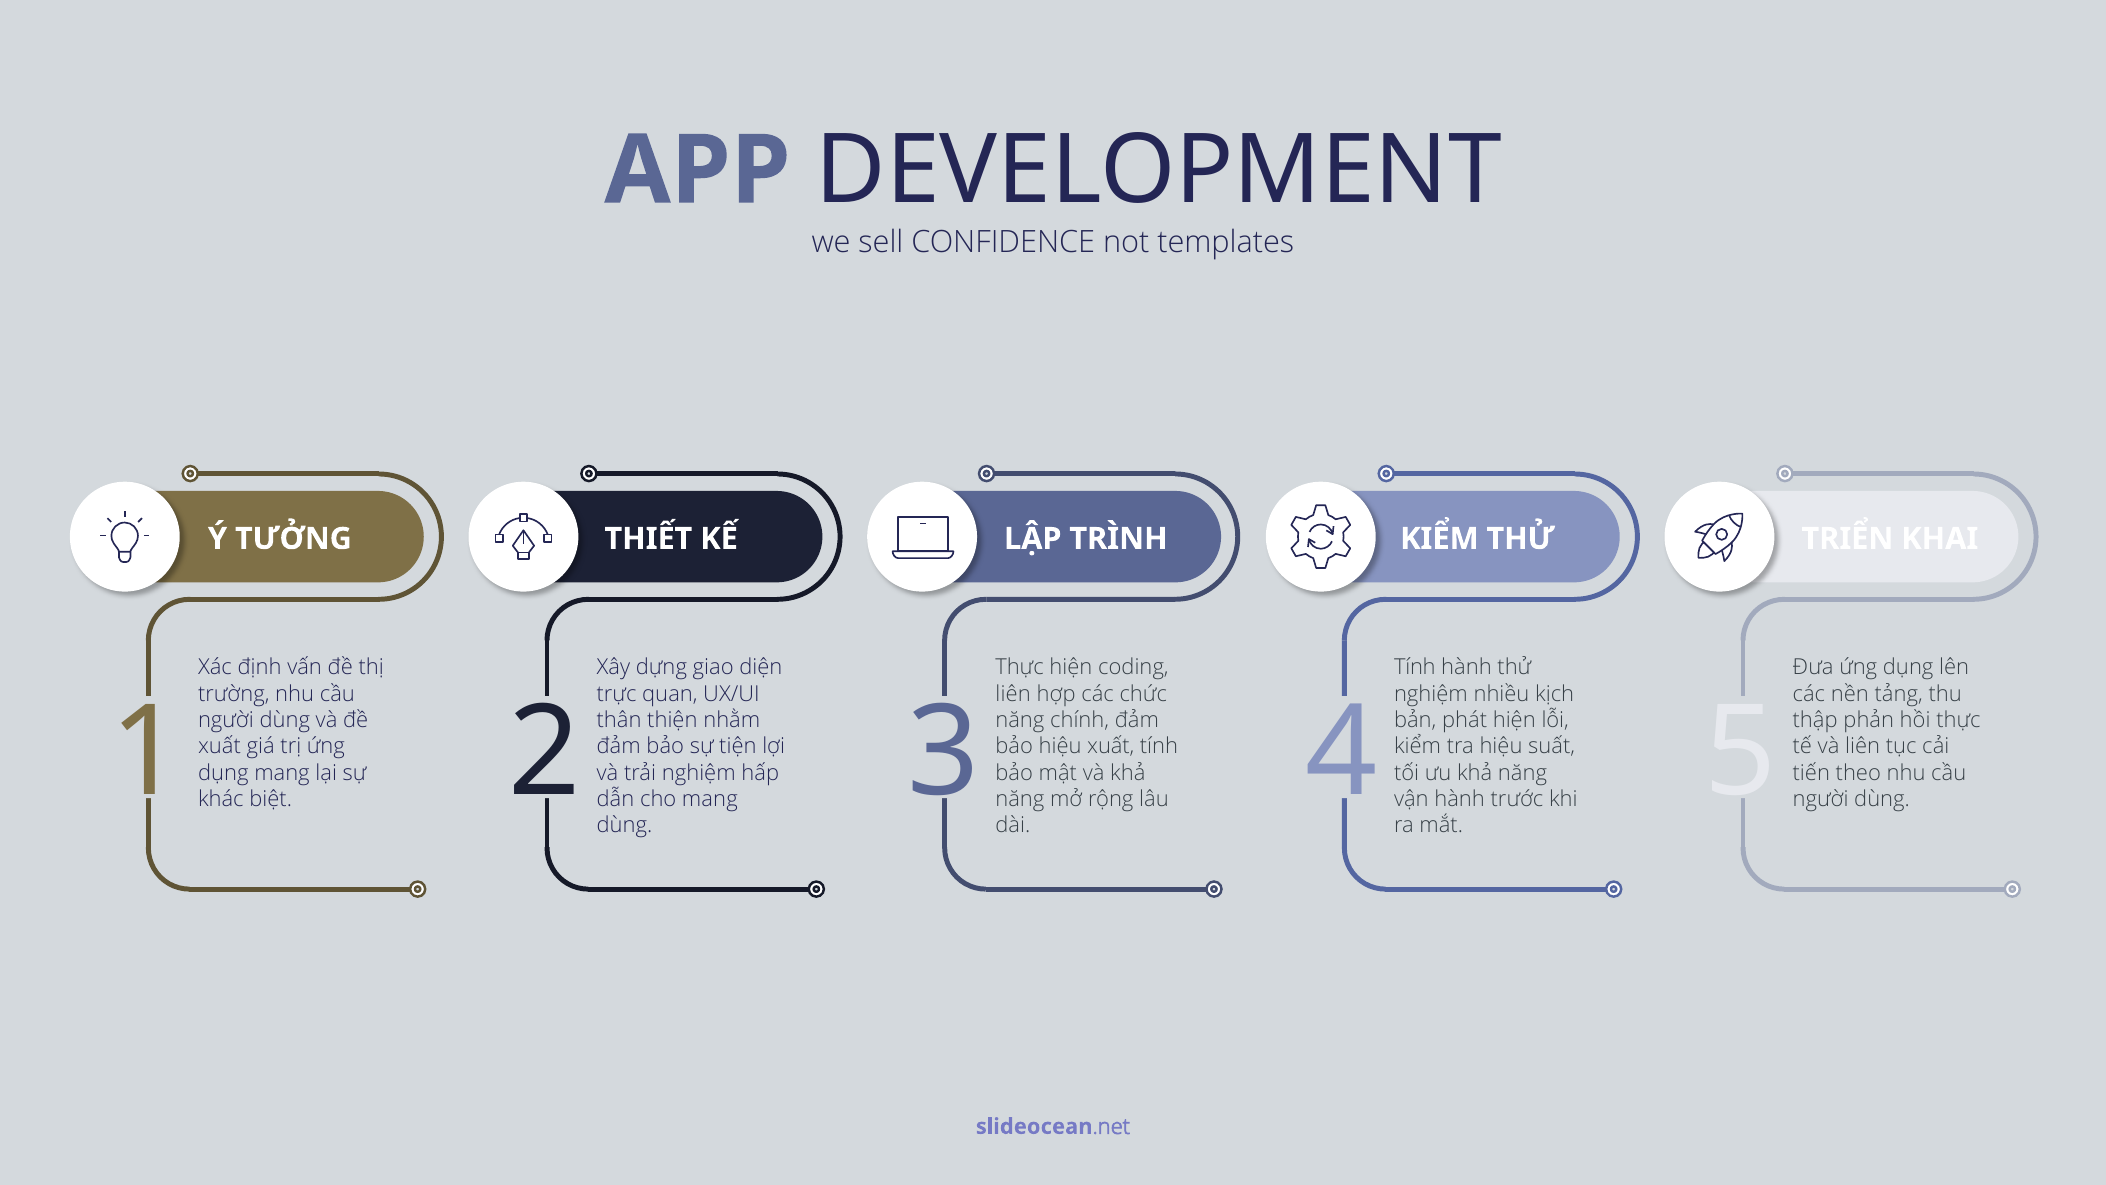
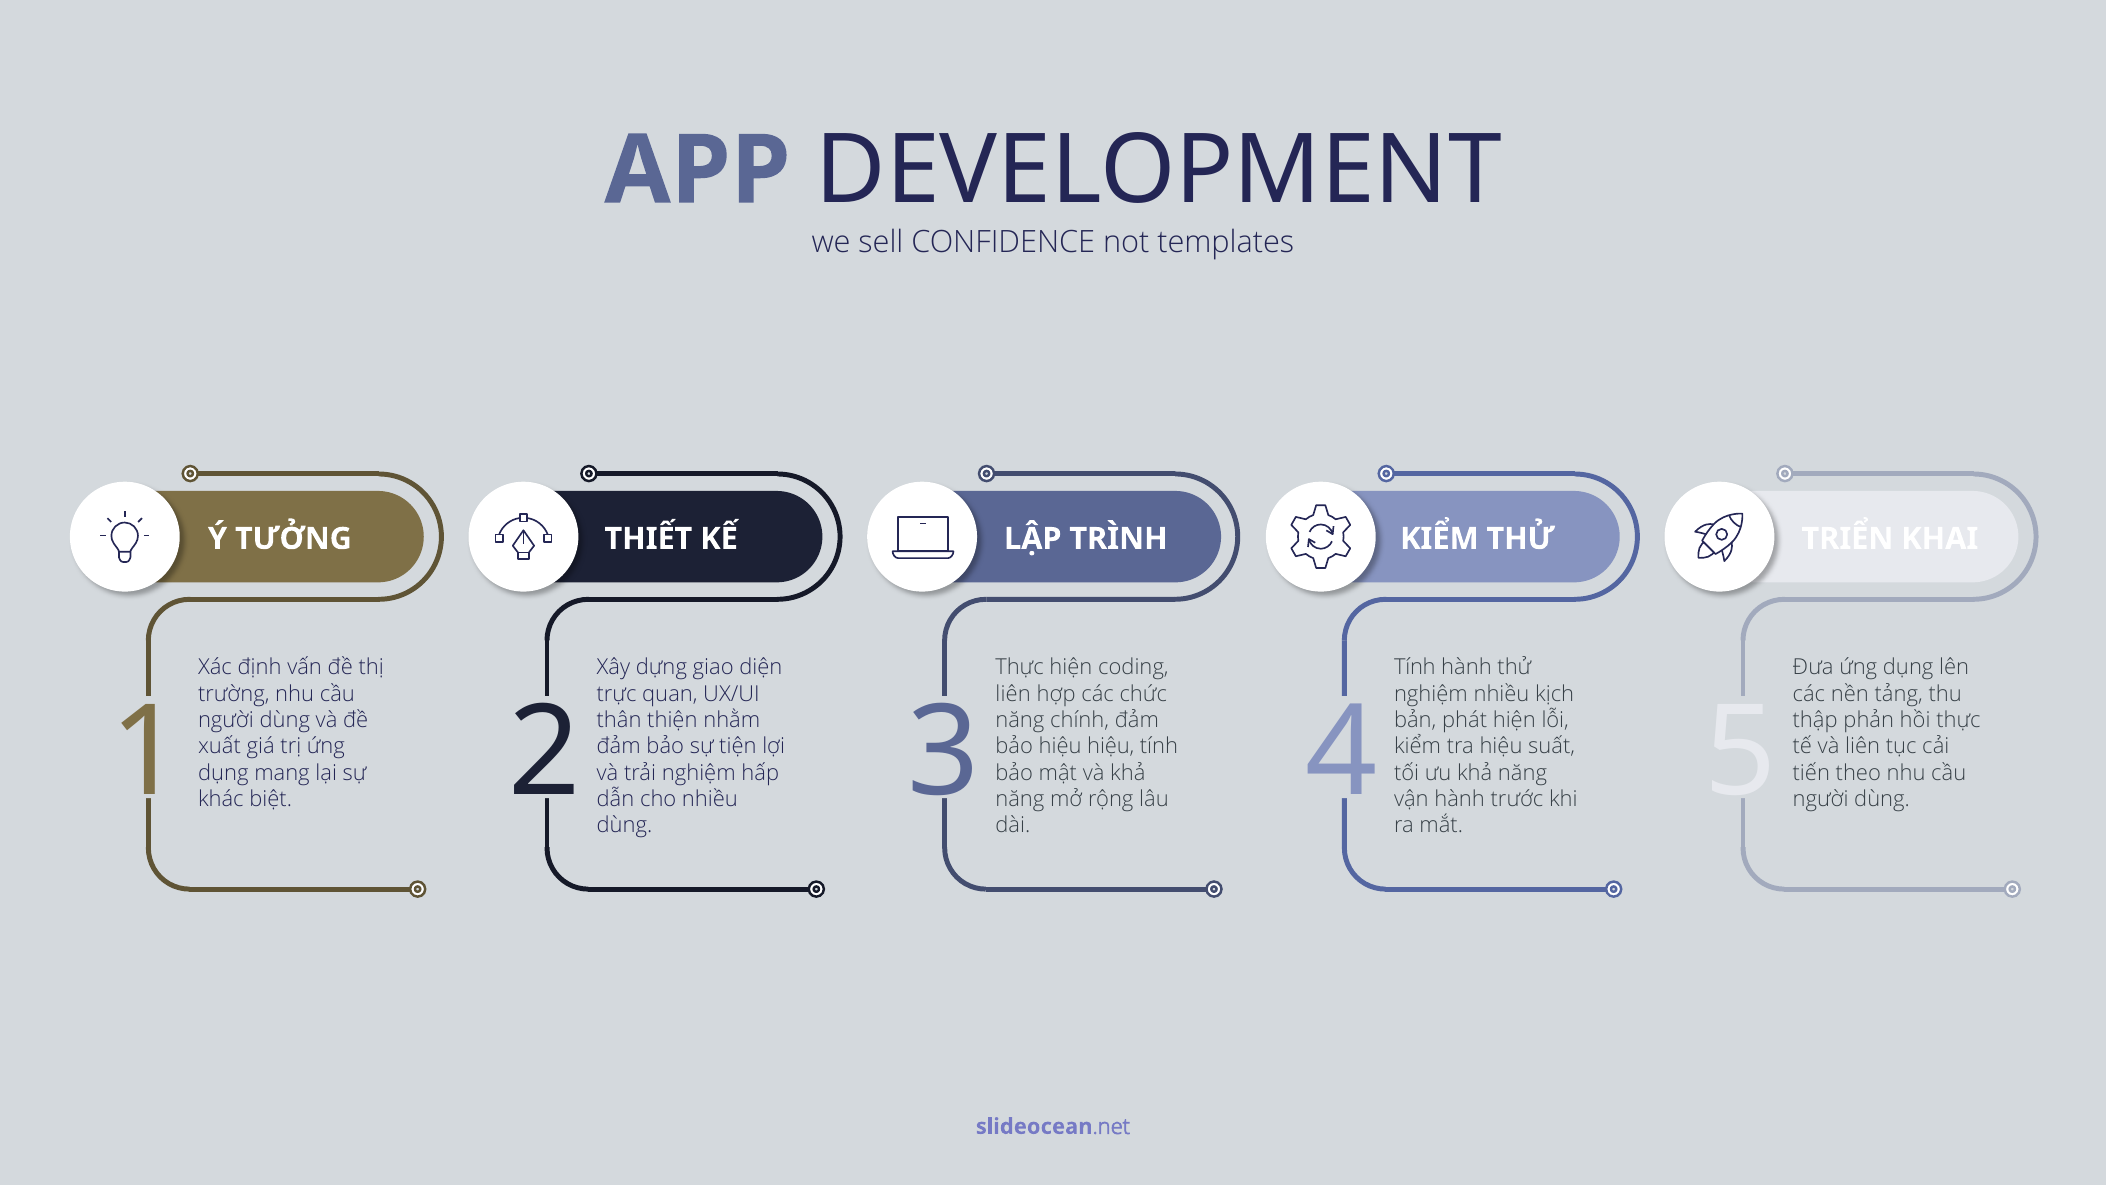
hiệu xuất: xuất -> hiệu
cho mang: mang -> nhiều
